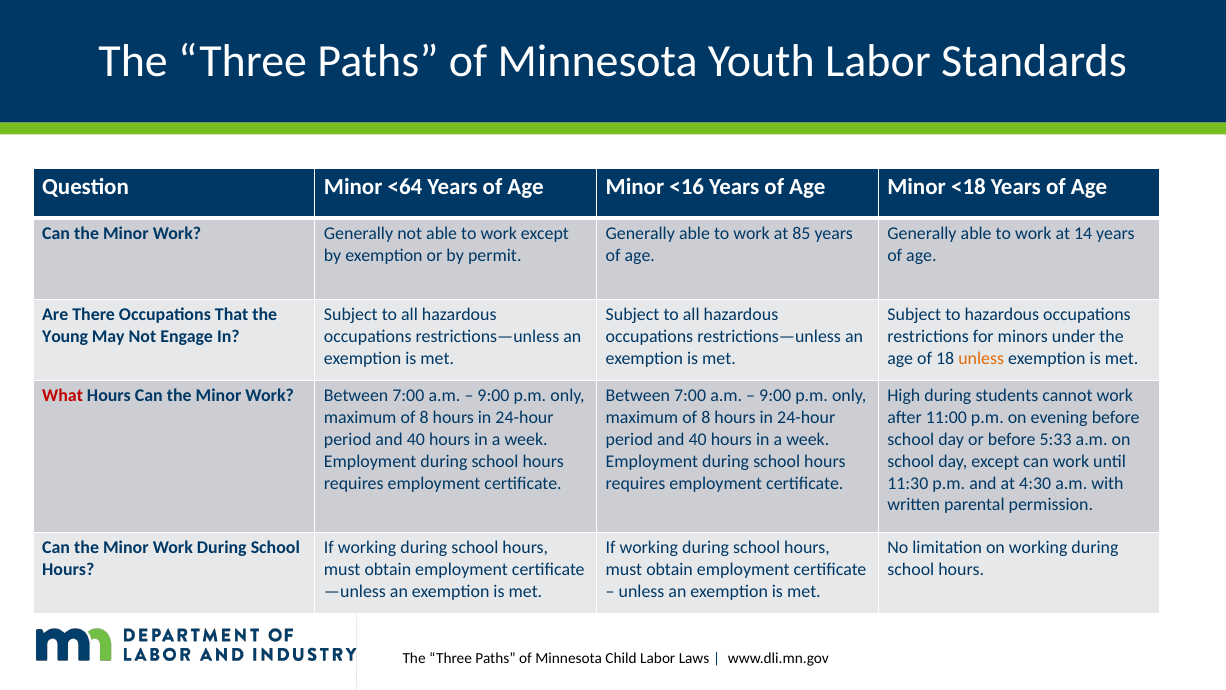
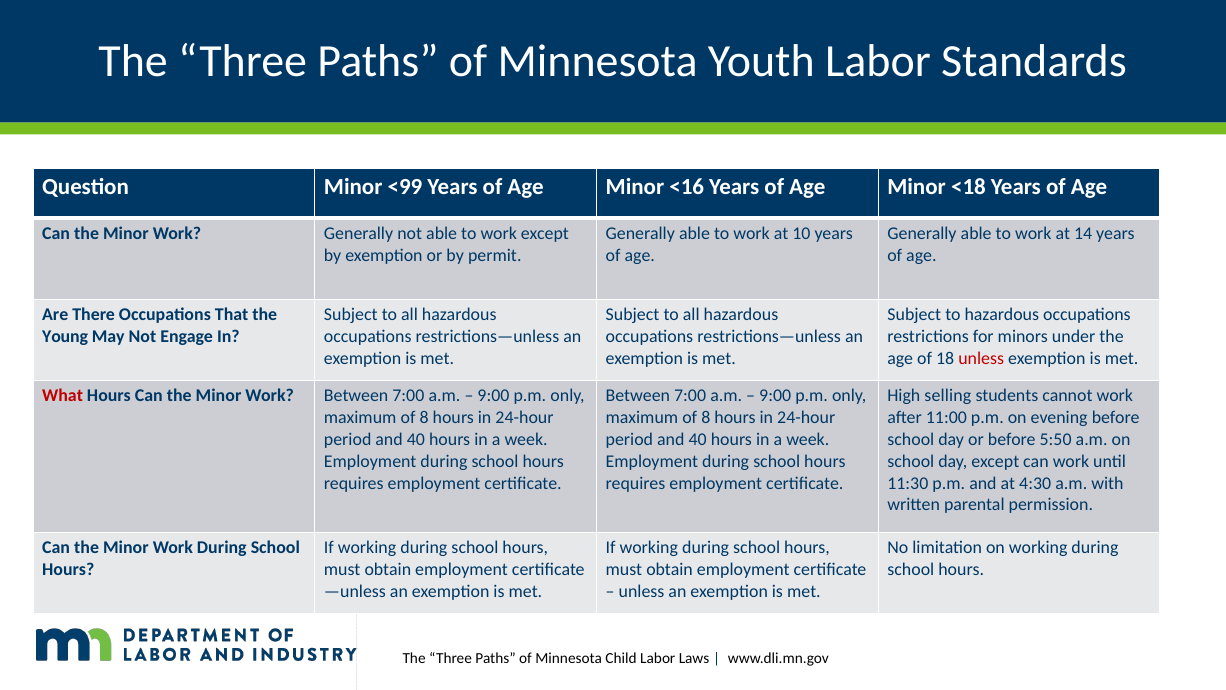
<64: <64 -> <99
85: 85 -> 10
unless at (981, 358) colour: orange -> red
High during: during -> selling
5:33: 5:33 -> 5:50
